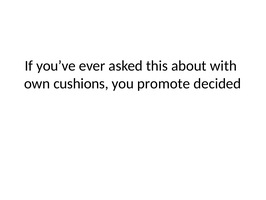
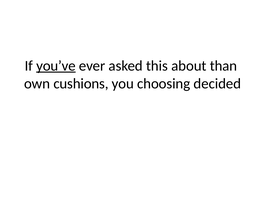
you’ve underline: none -> present
with: with -> than
promote: promote -> choosing
